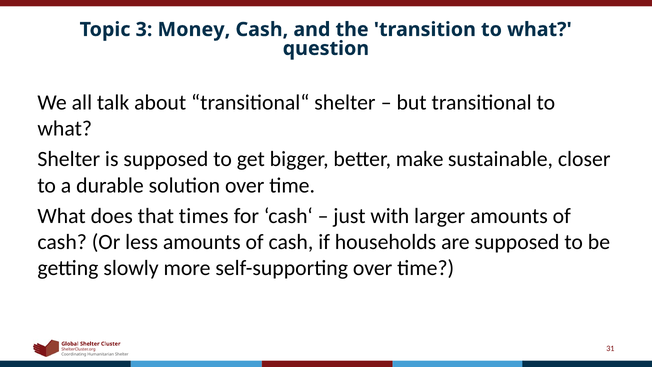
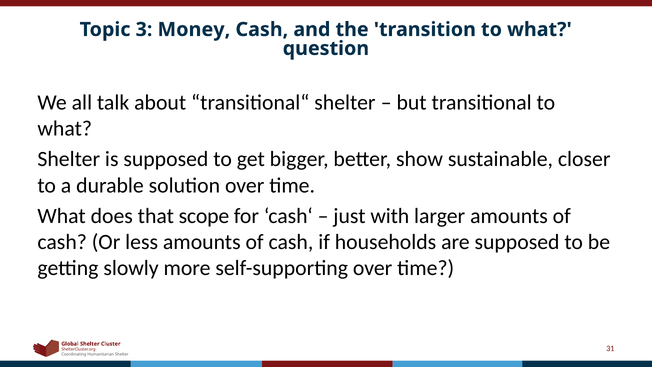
make: make -> show
times: times -> scope
